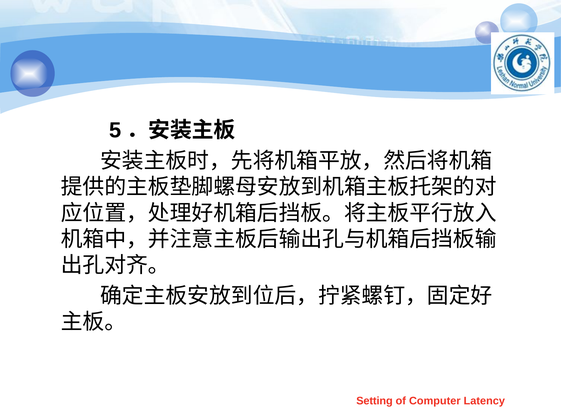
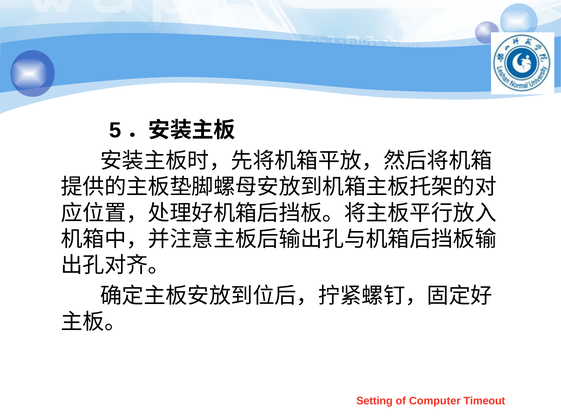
Latency: Latency -> Timeout
